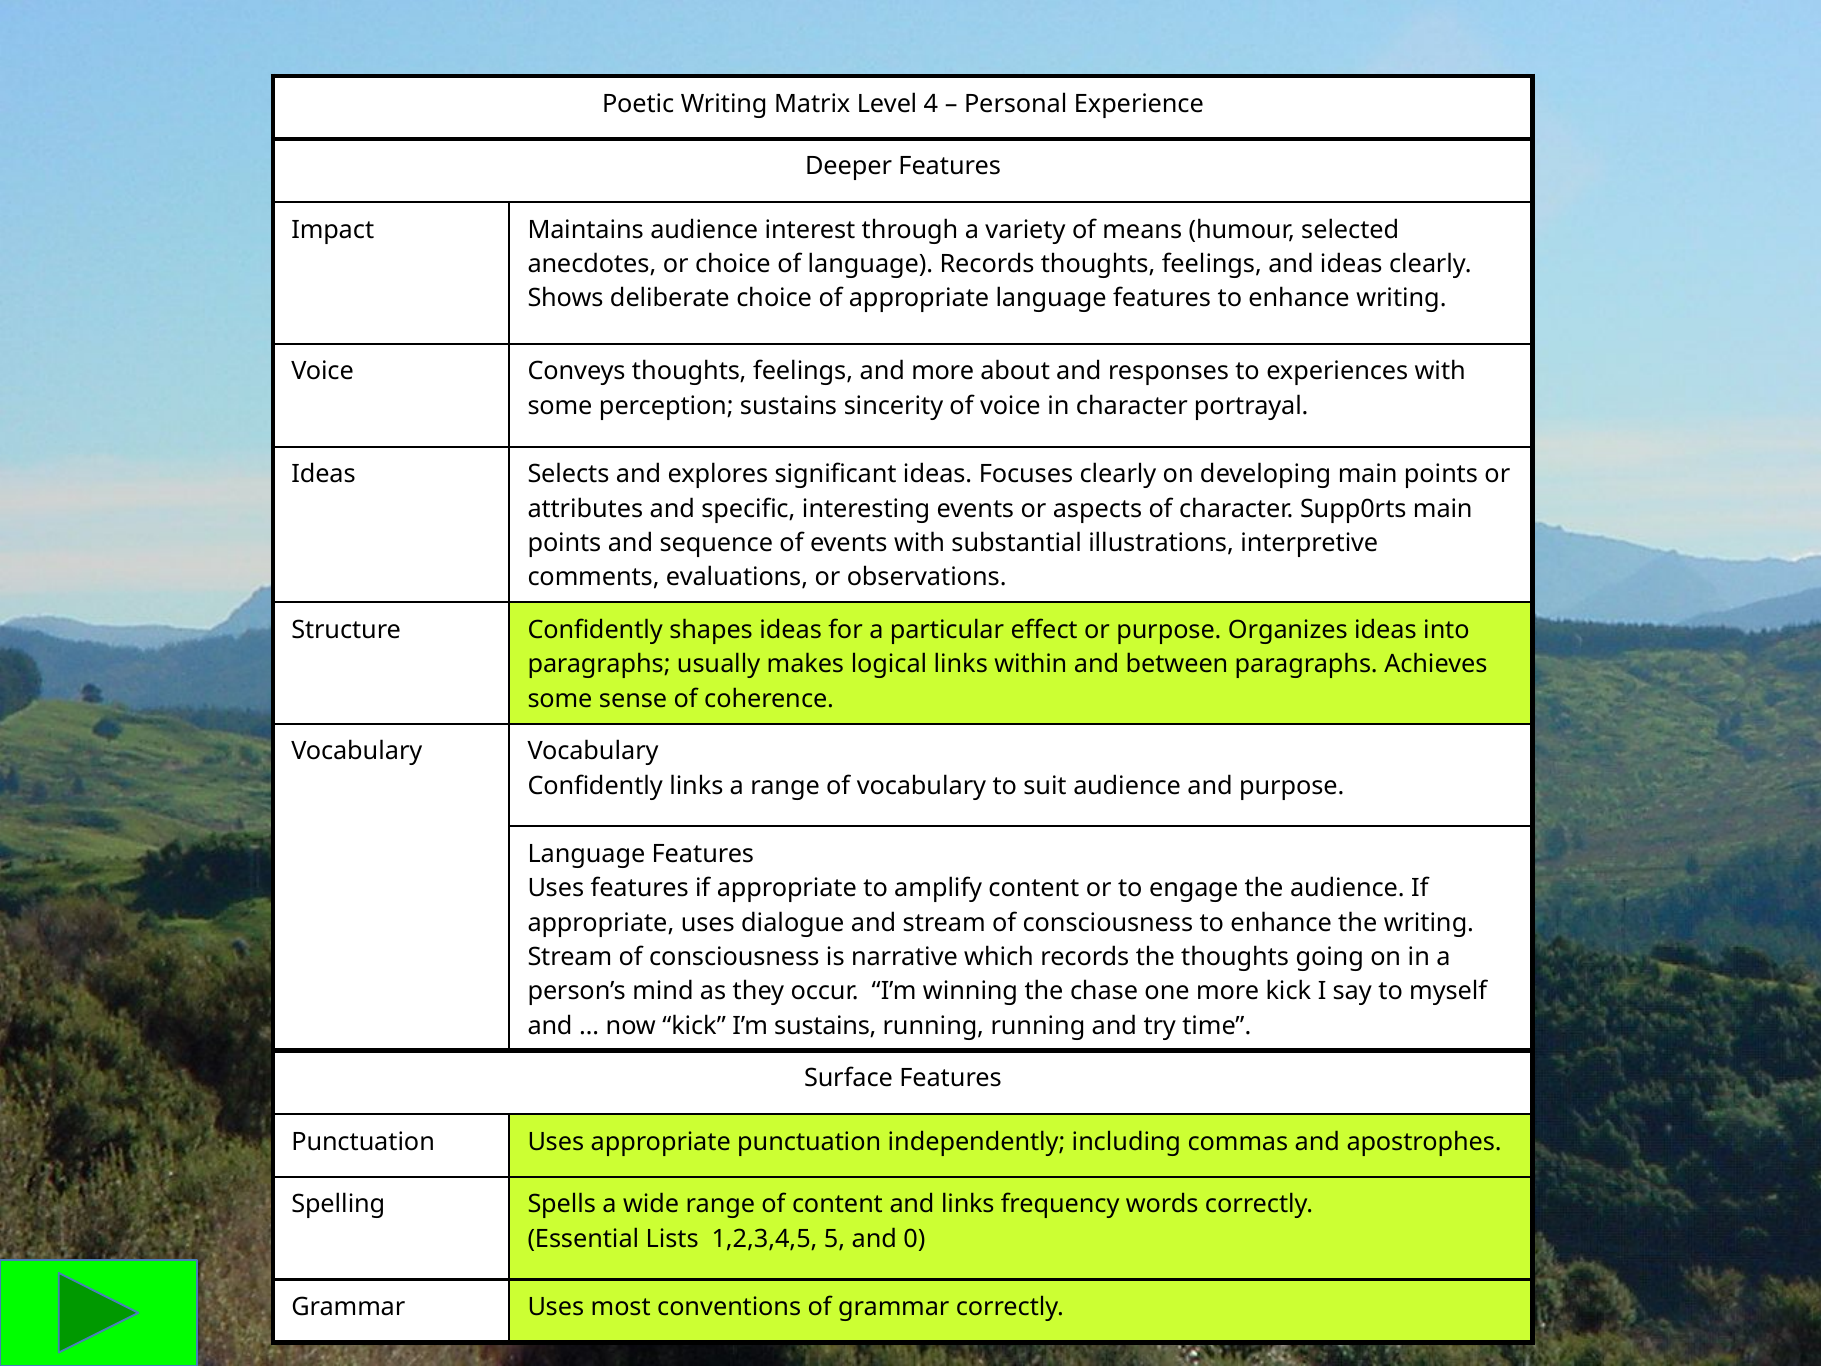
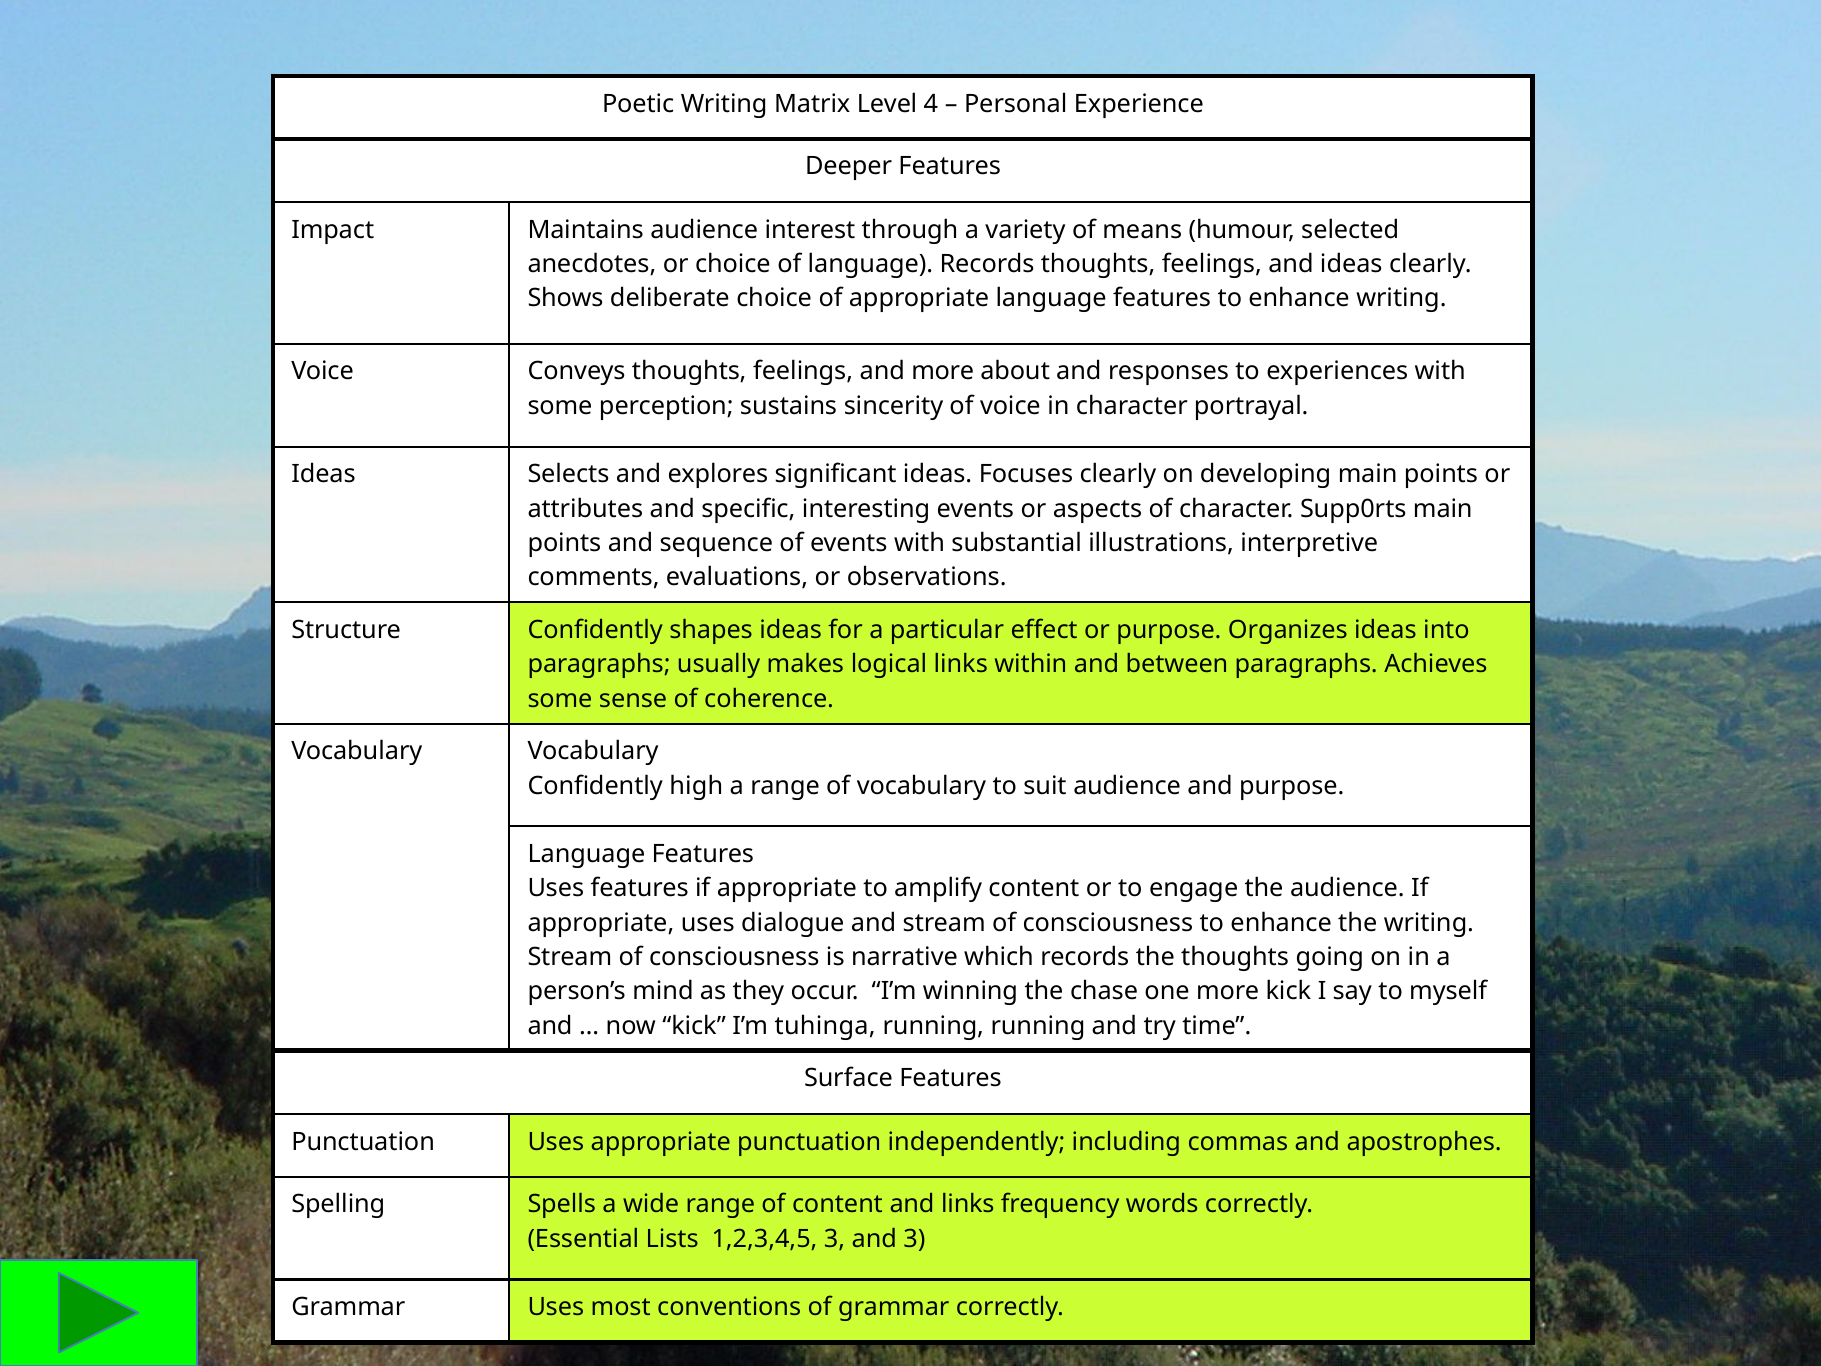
Confidently links: links -> high
I’m sustains: sustains -> tuhinga
1,2,3,4,5 5: 5 -> 3
and 0: 0 -> 3
